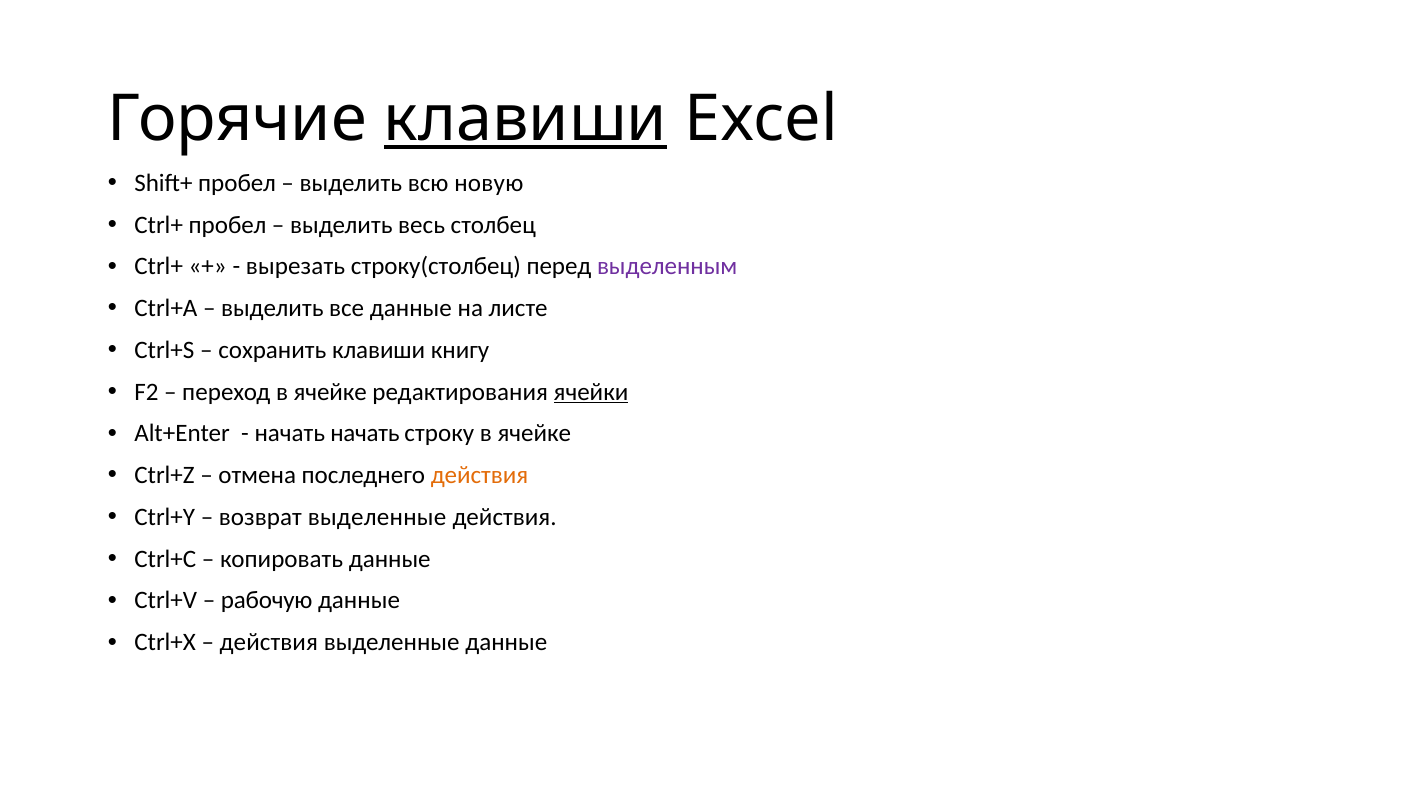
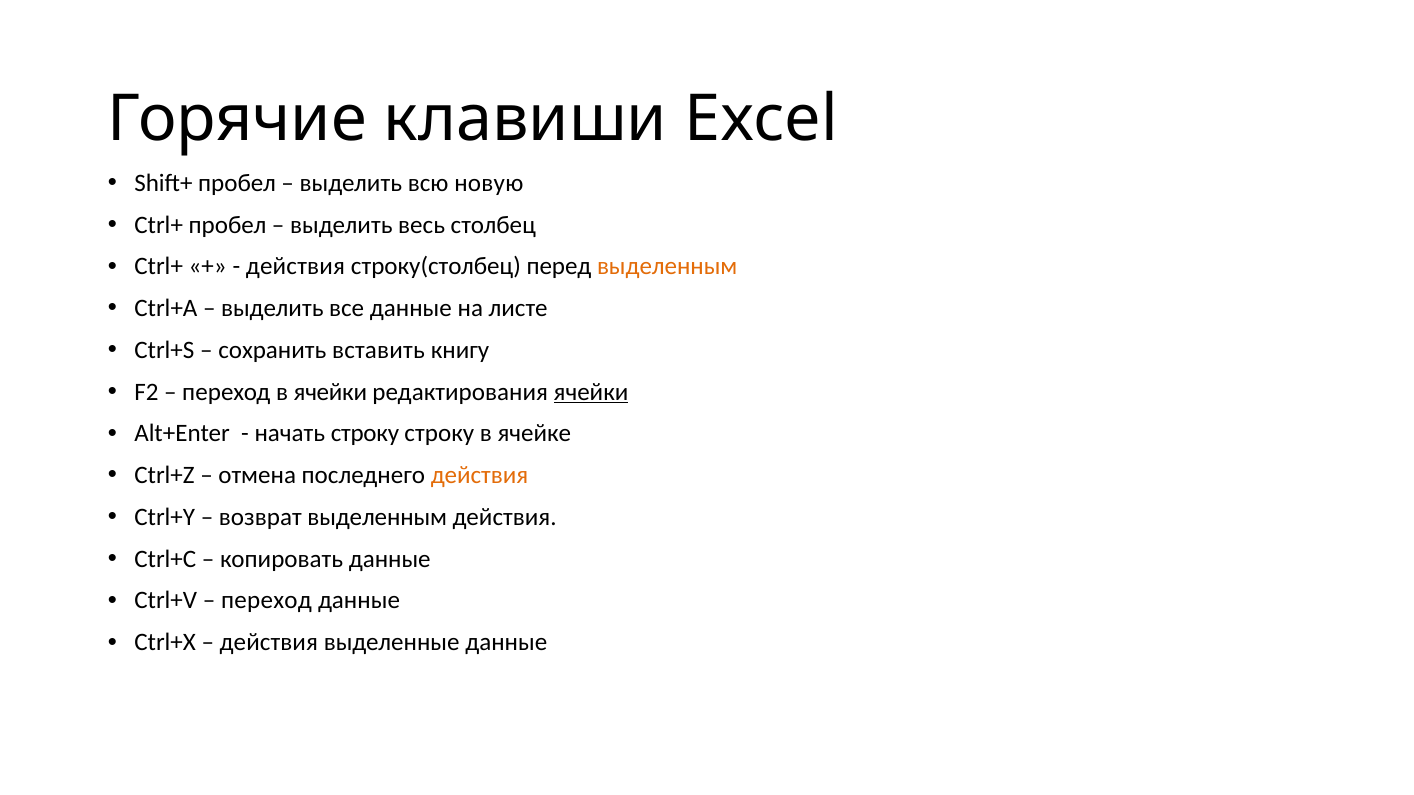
клавиши at (526, 119) underline: present -> none
вырезать at (295, 267): вырезать -> действия
выделенным at (667, 267) colour: purple -> orange
сохранить клавиши: клавиши -> вставить
переход в ячейке: ячейке -> ячейки
начать начать: начать -> строку
возврат выделенные: выделенные -> выделенным
рабочую at (267, 601): рабочую -> переход
